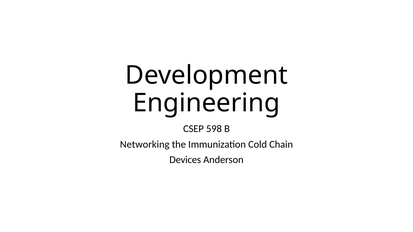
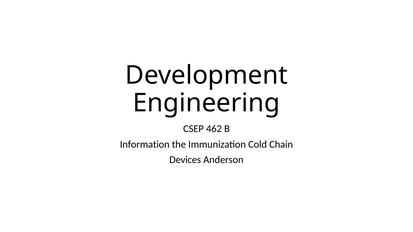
598: 598 -> 462
Networking: Networking -> Information
